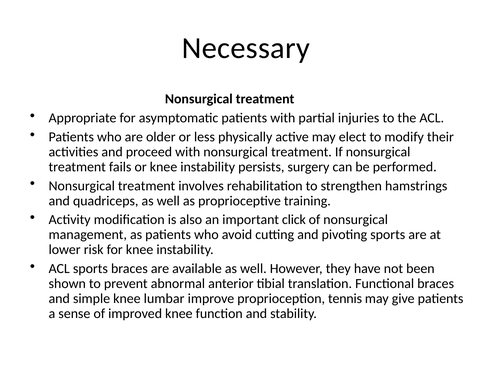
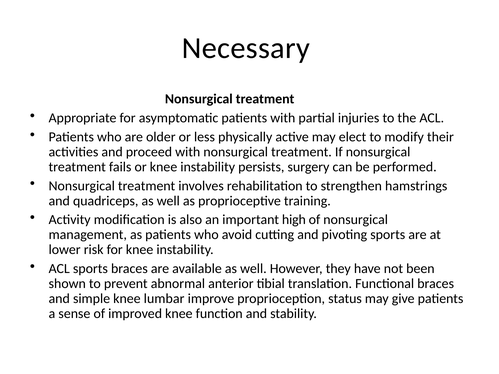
click: click -> high
tennis: tennis -> status
